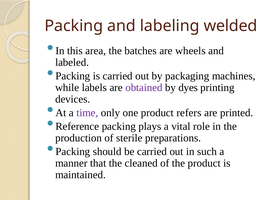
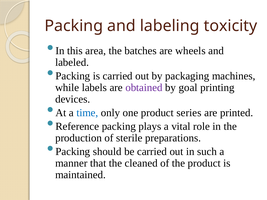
welded: welded -> toxicity
dyes: dyes -> goal
time colour: purple -> blue
refers: refers -> series
